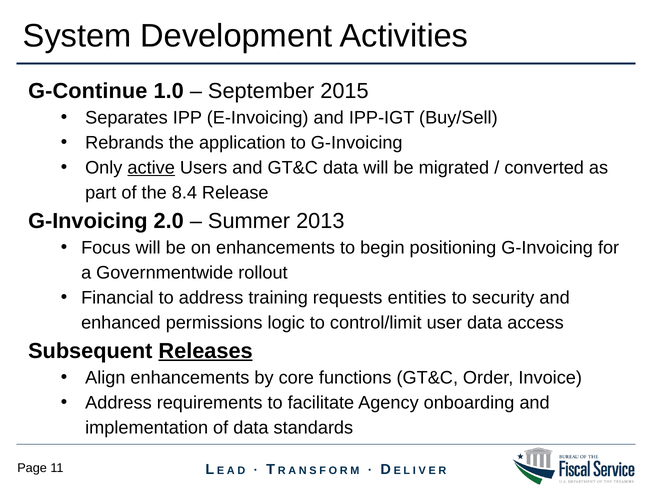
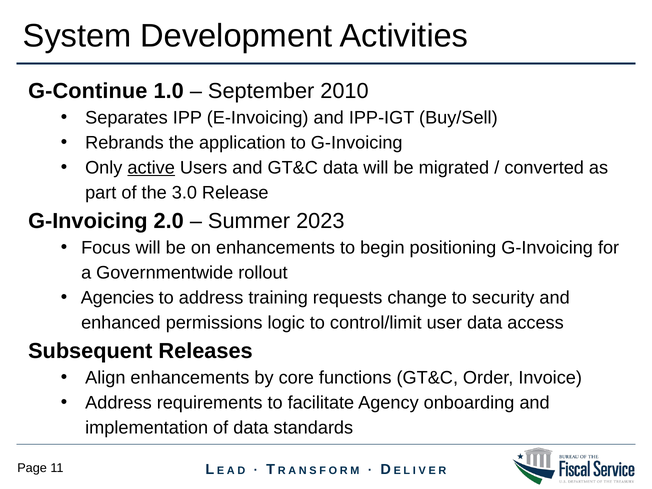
2015: 2015 -> 2010
8.4: 8.4 -> 3.0
2013: 2013 -> 2023
Financial: Financial -> Agencies
entities: entities -> change
Releases underline: present -> none
